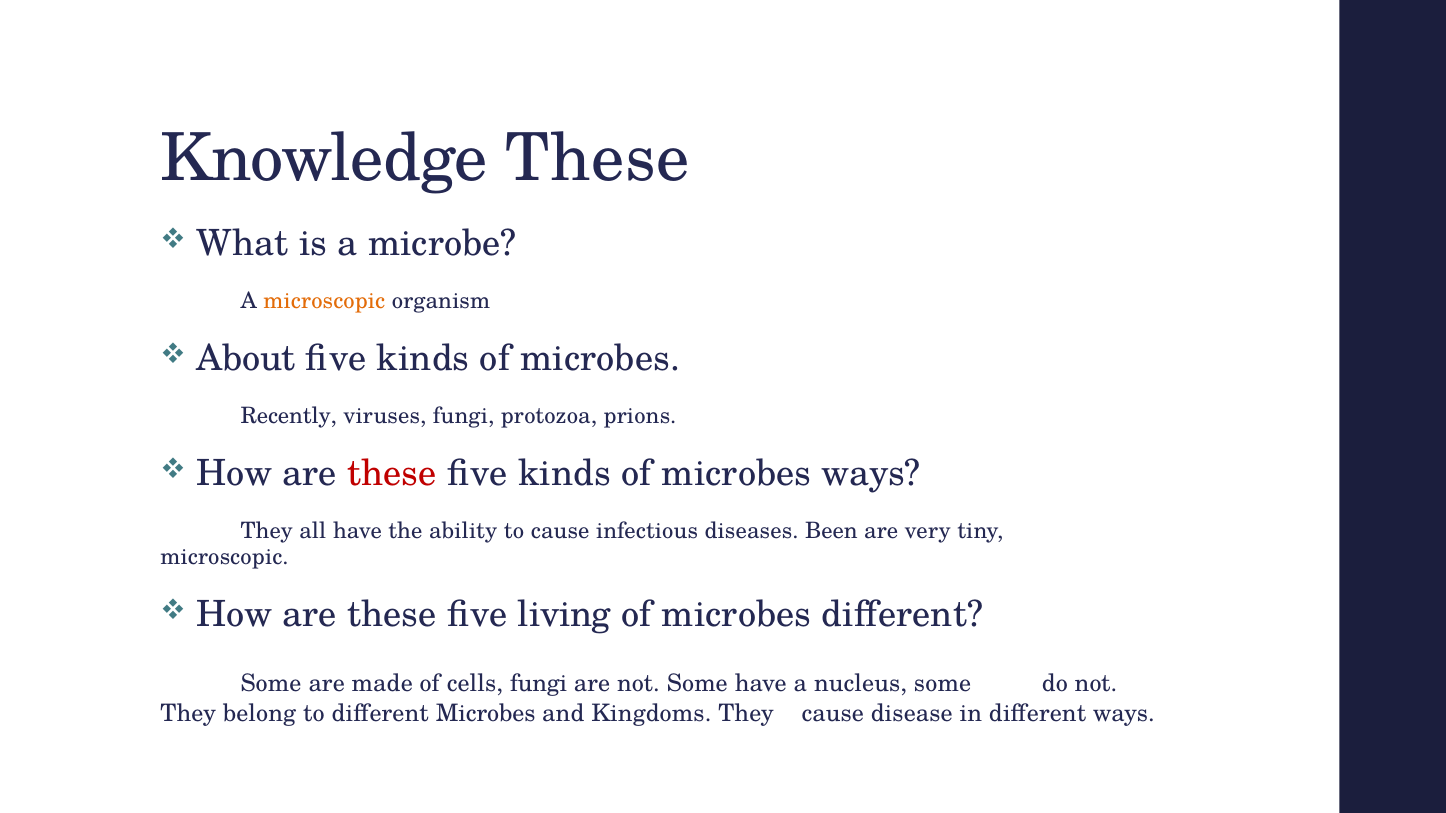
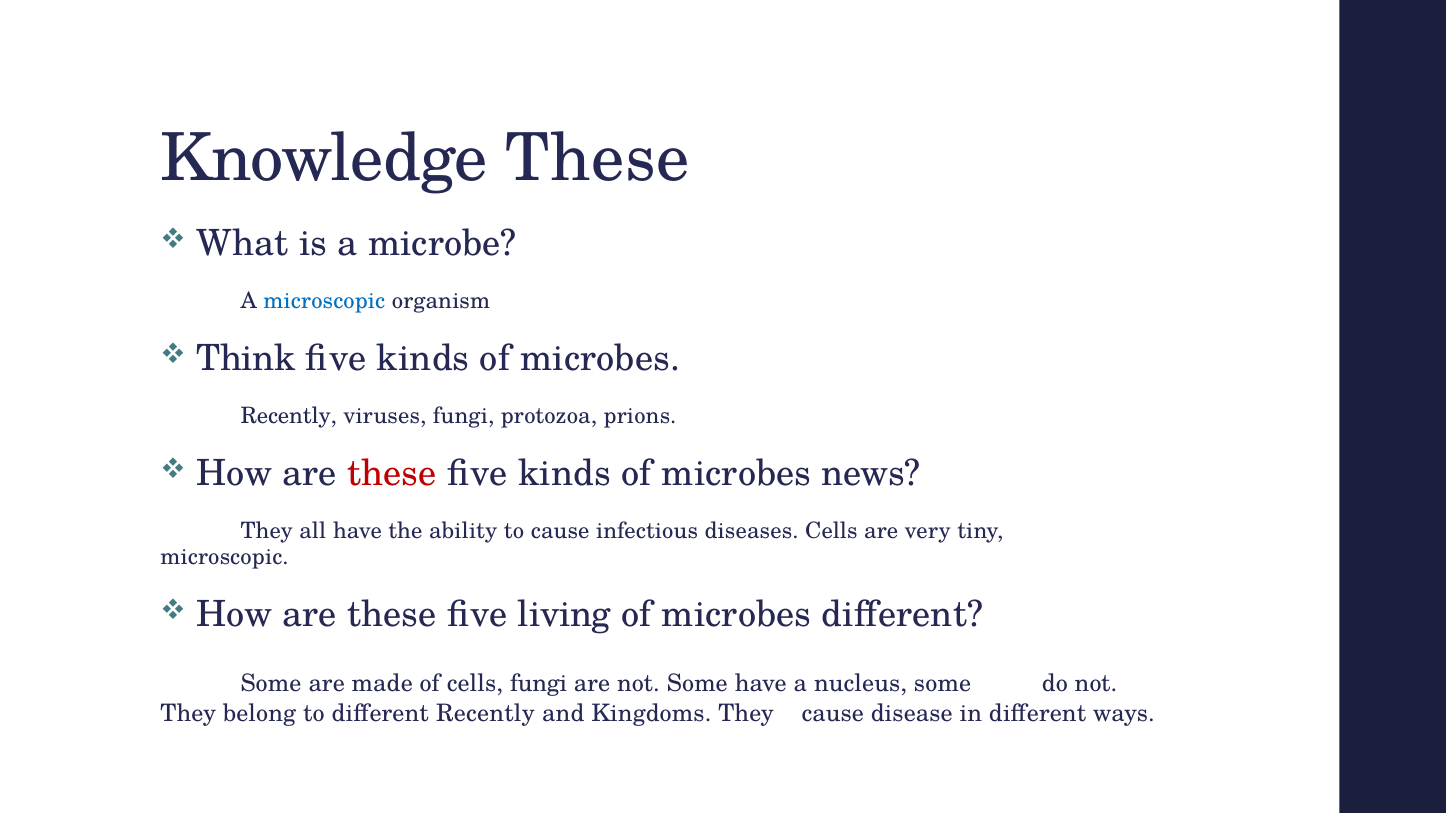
microscopic at (324, 301) colour: orange -> blue
About: About -> Think
microbes ways: ways -> news
diseases Been: Been -> Cells
different Microbes: Microbes -> Recently
